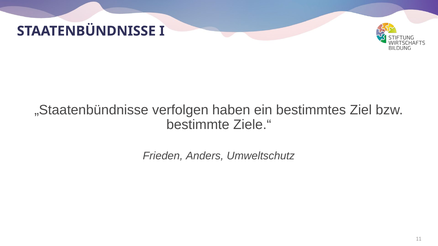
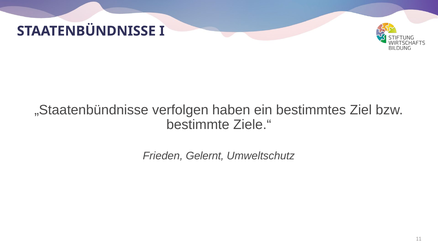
Anders: Anders -> Gelernt
